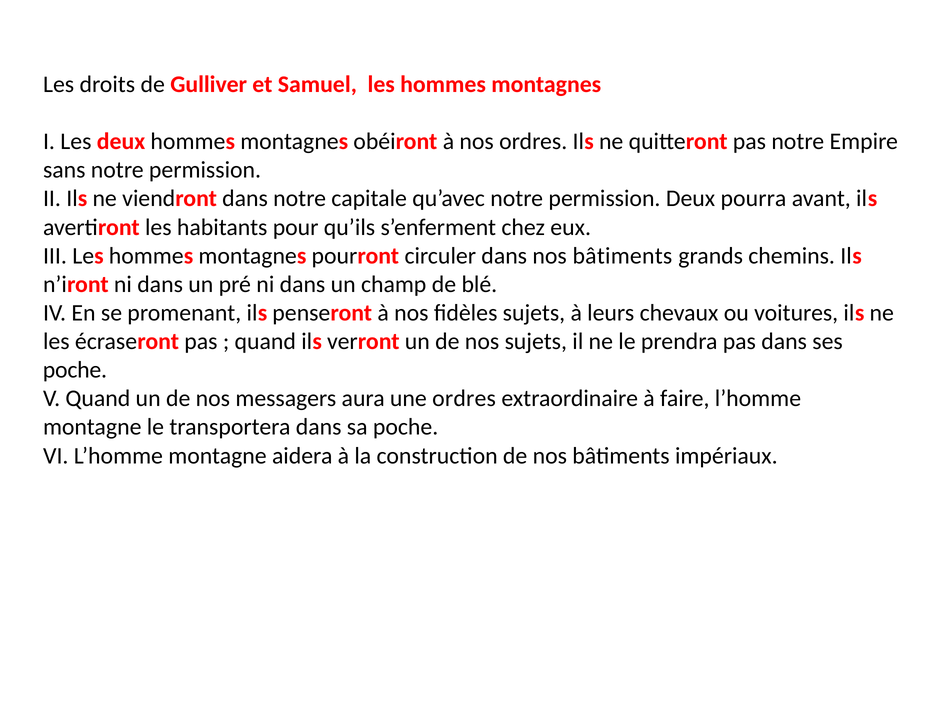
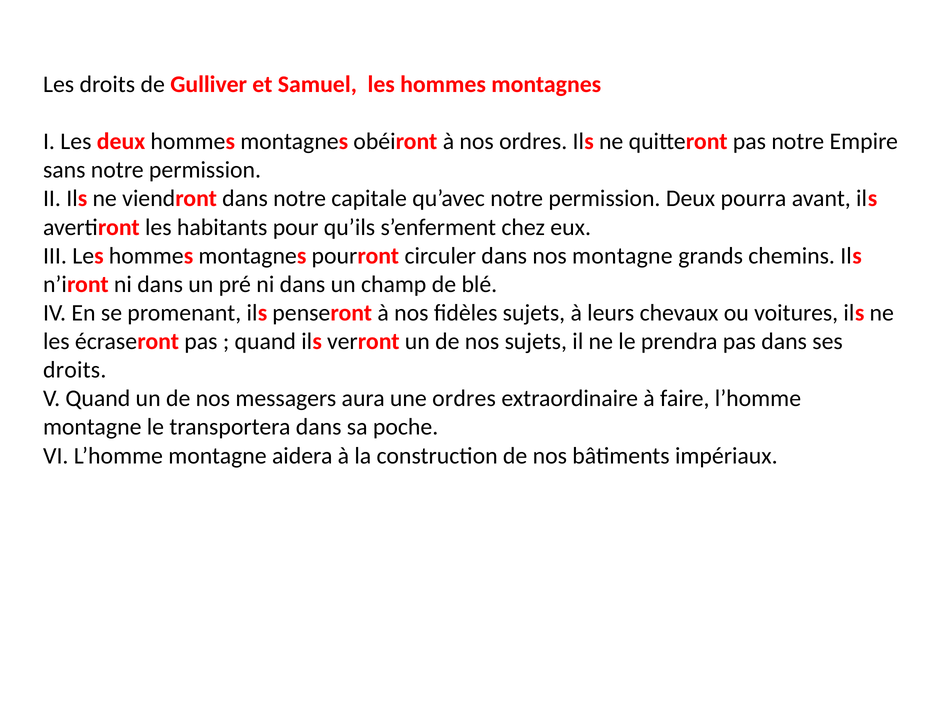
dans nos bâtiments: bâtiments -> montagne
poche at (75, 370): poche -> droits
